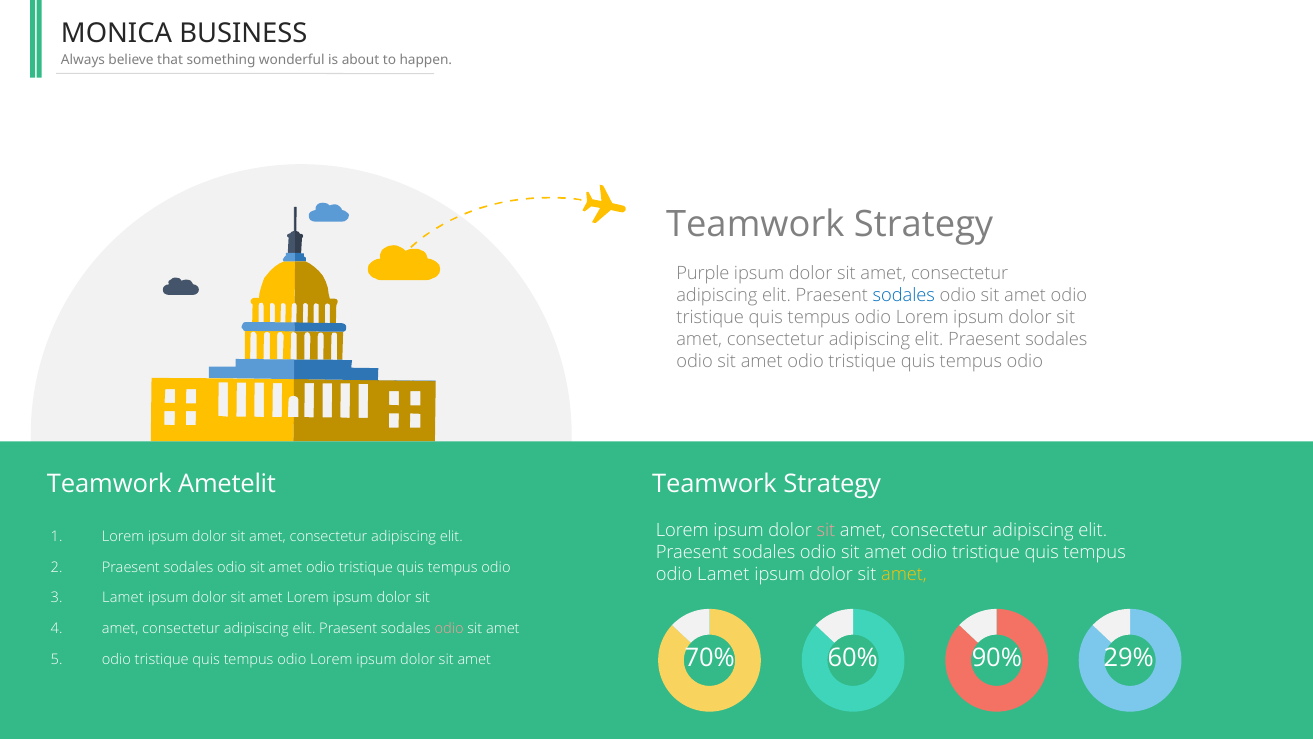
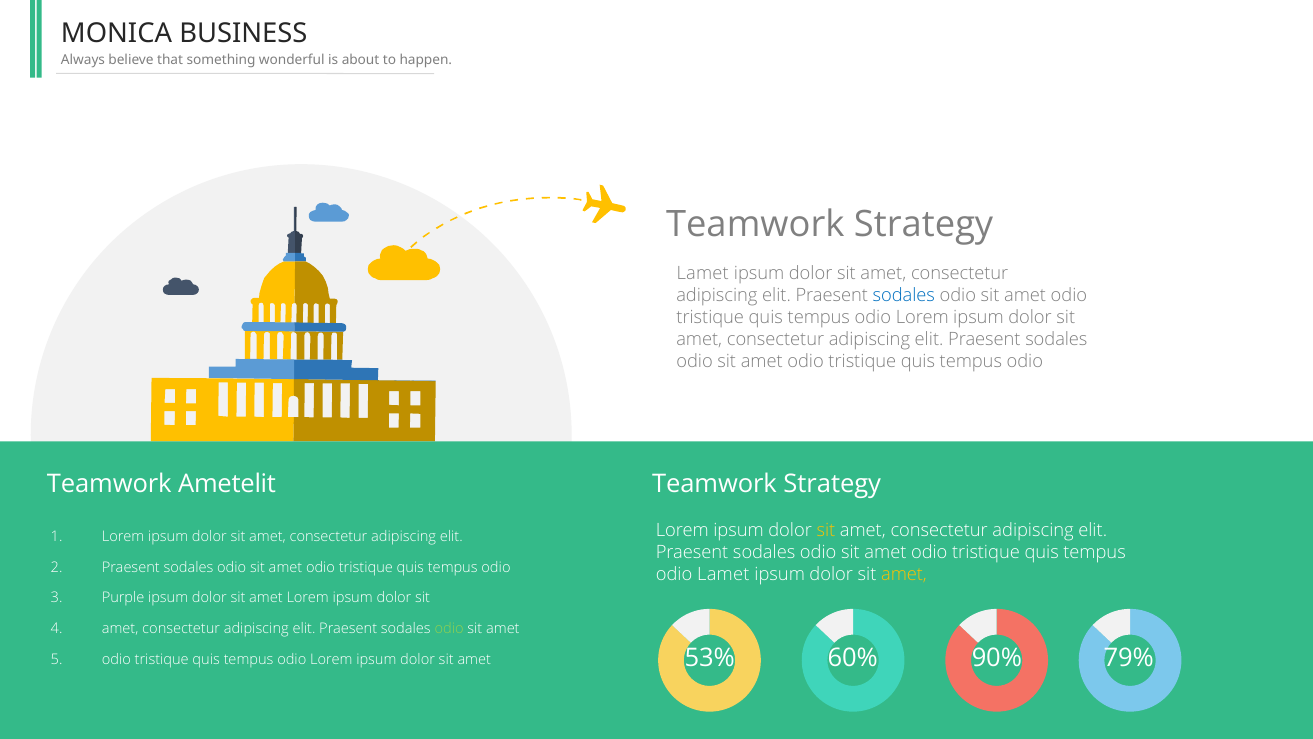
Purple at (703, 274): Purple -> Lamet
sit at (826, 530) colour: pink -> yellow
Lamet at (123, 598): Lamet -> Purple
odio at (449, 628) colour: pink -> light green
70%: 70% -> 53%
29%: 29% -> 79%
